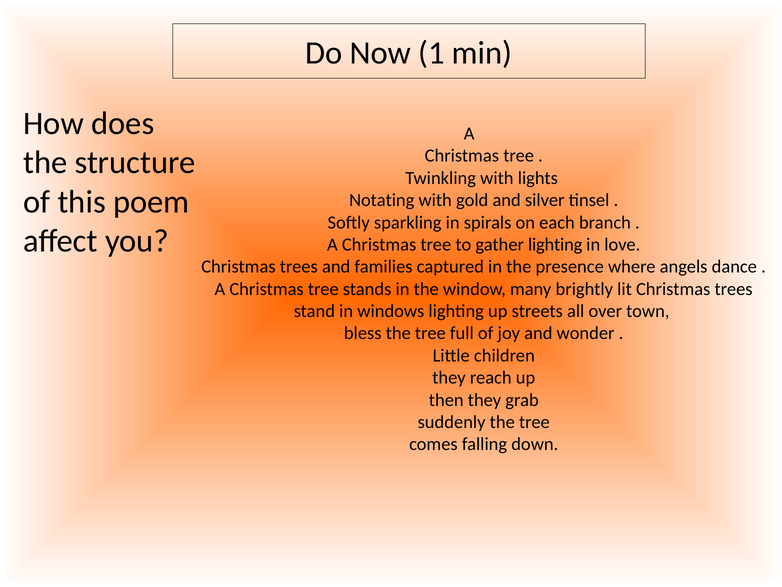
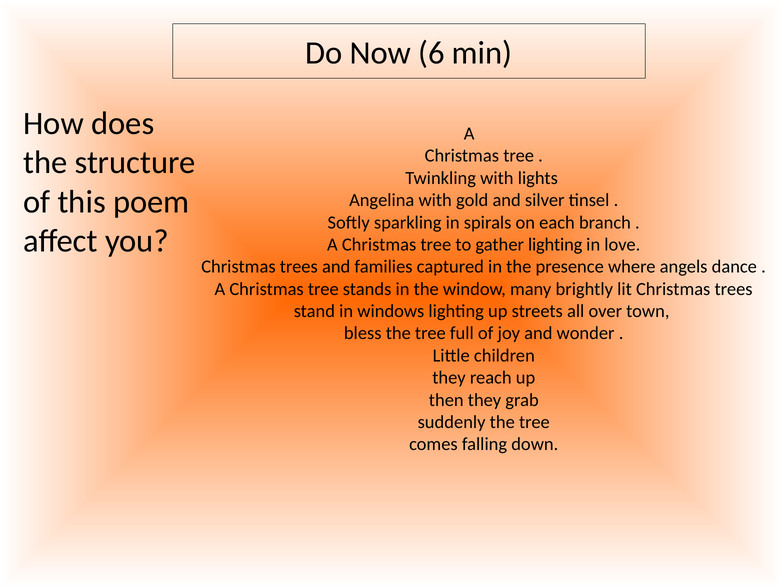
1: 1 -> 6
Notating: Notating -> Angelina
